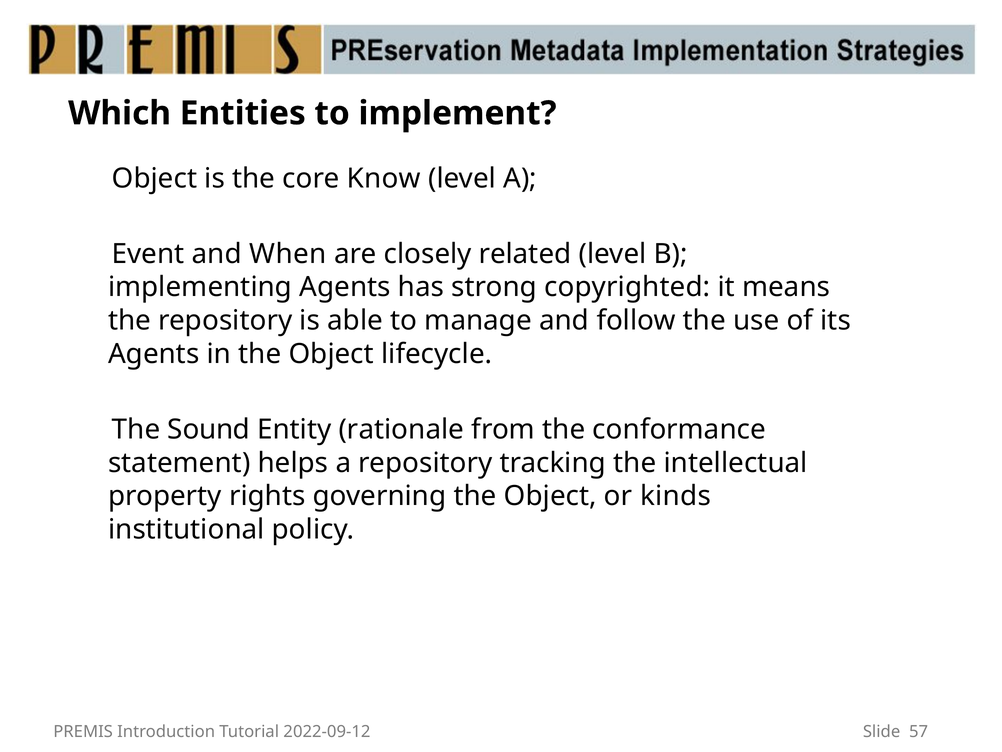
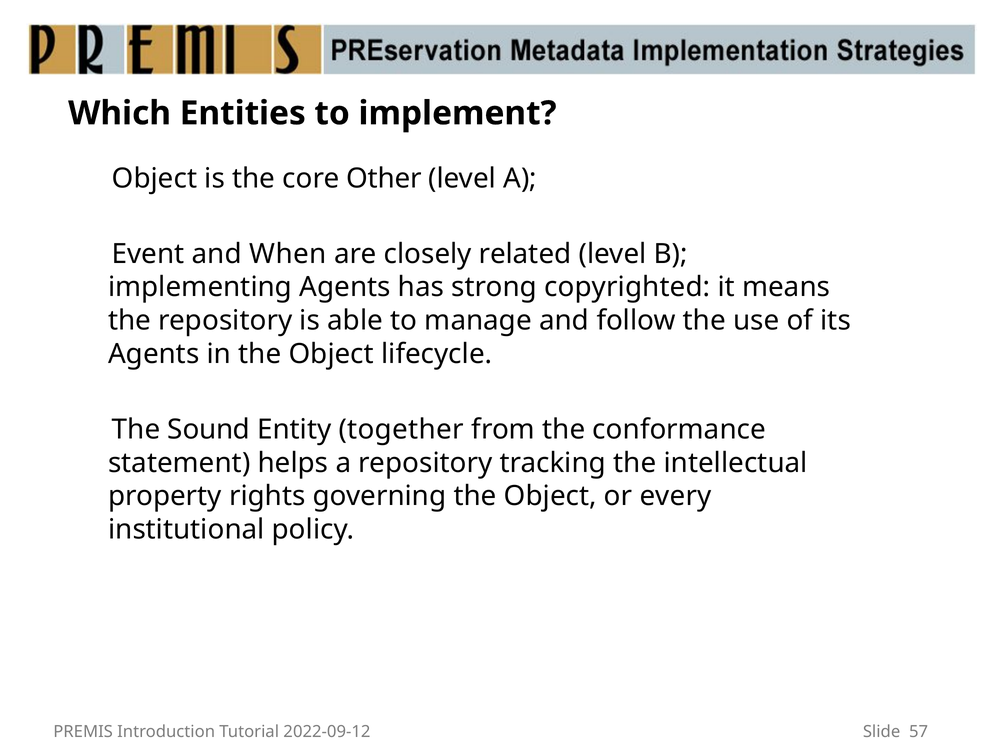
Know: Know -> Other
rationale: rationale -> together
kinds: kinds -> every
